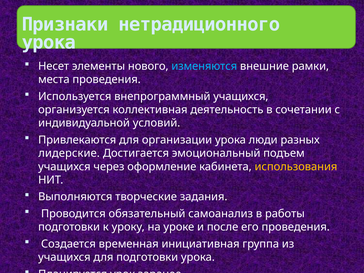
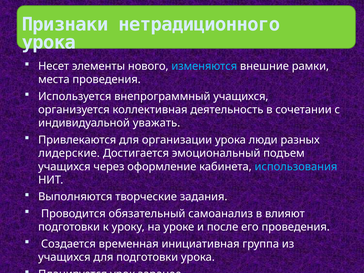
условий: условий -> уважать
использования colour: yellow -> light blue
работы: работы -> влияют
